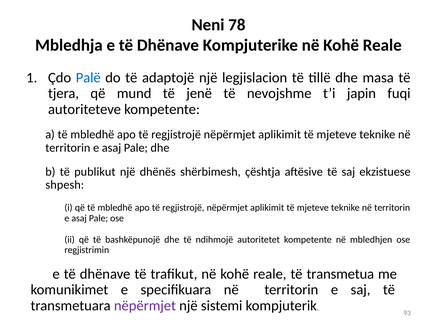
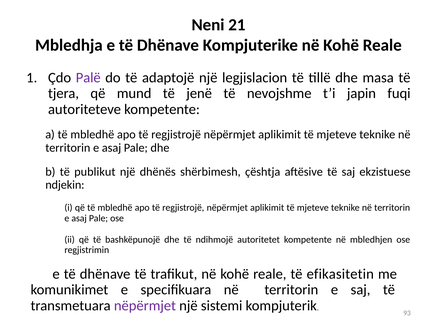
78: 78 -> 21
Palë colour: blue -> purple
shpesh: shpesh -> ndjekin
transmetua: transmetua -> efikasitetin
